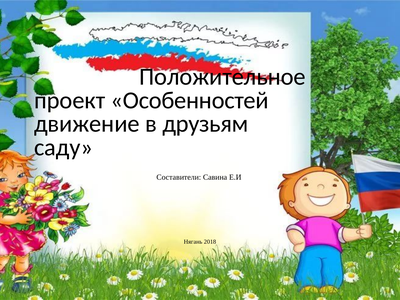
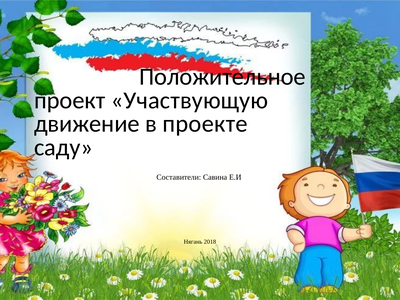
Особенностей: Особенностей -> Участвующую
друзьям: друзьям -> проекте
